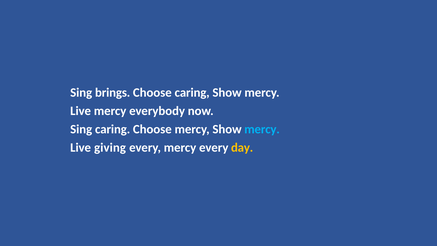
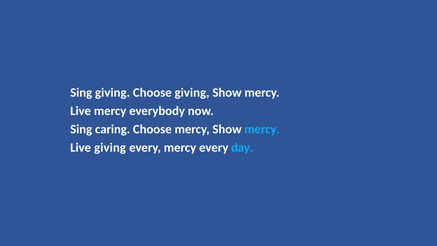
Sing brings: brings -> giving
Choose caring: caring -> giving
day colour: yellow -> light blue
